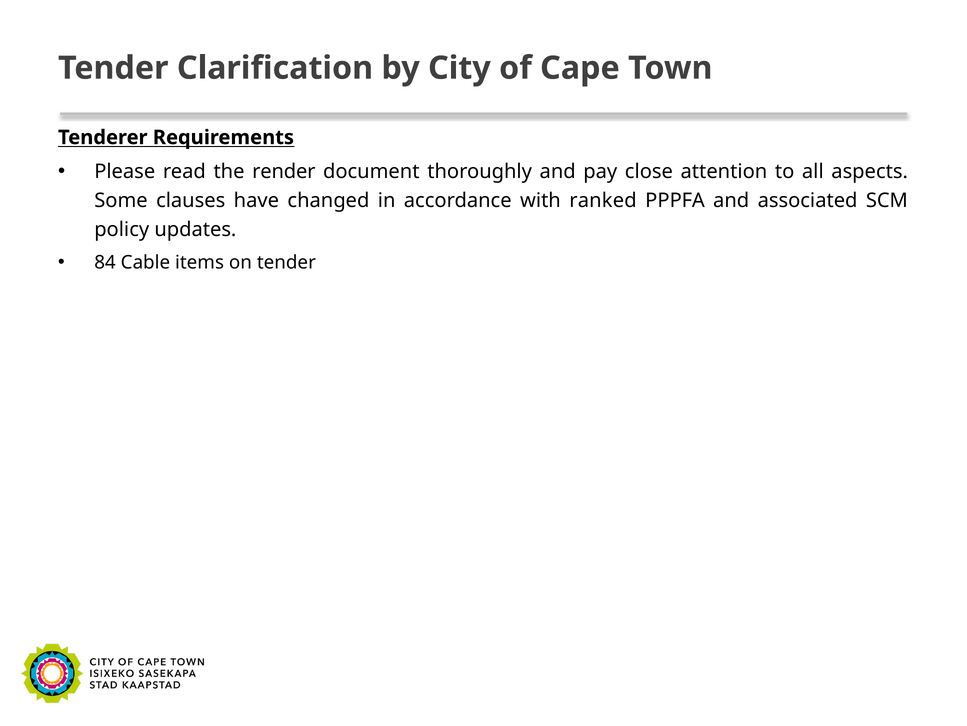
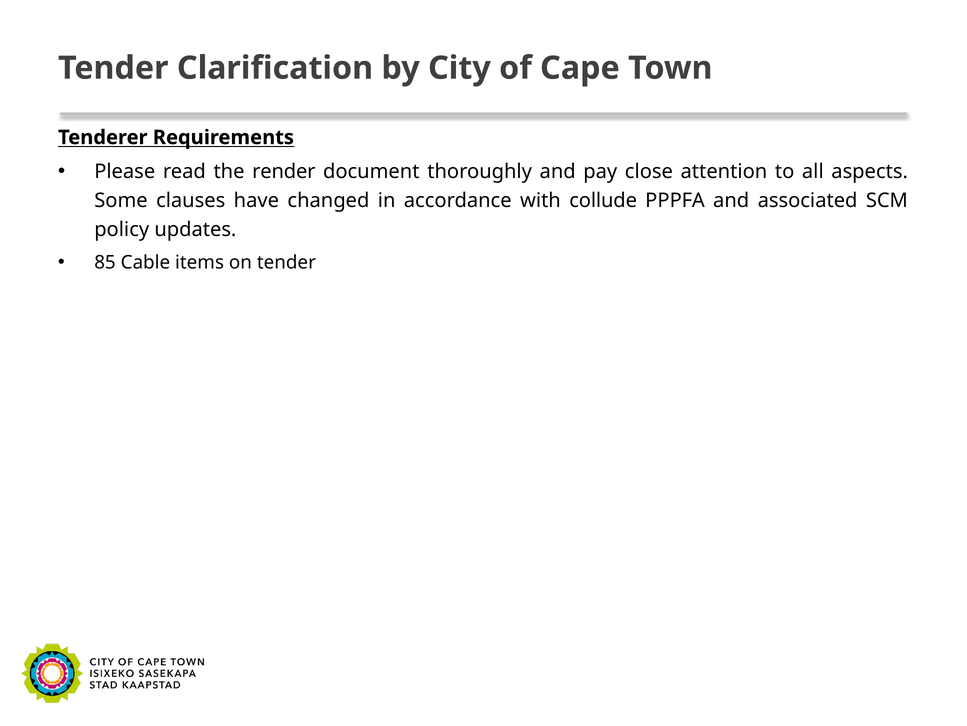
ranked: ranked -> collude
84: 84 -> 85
